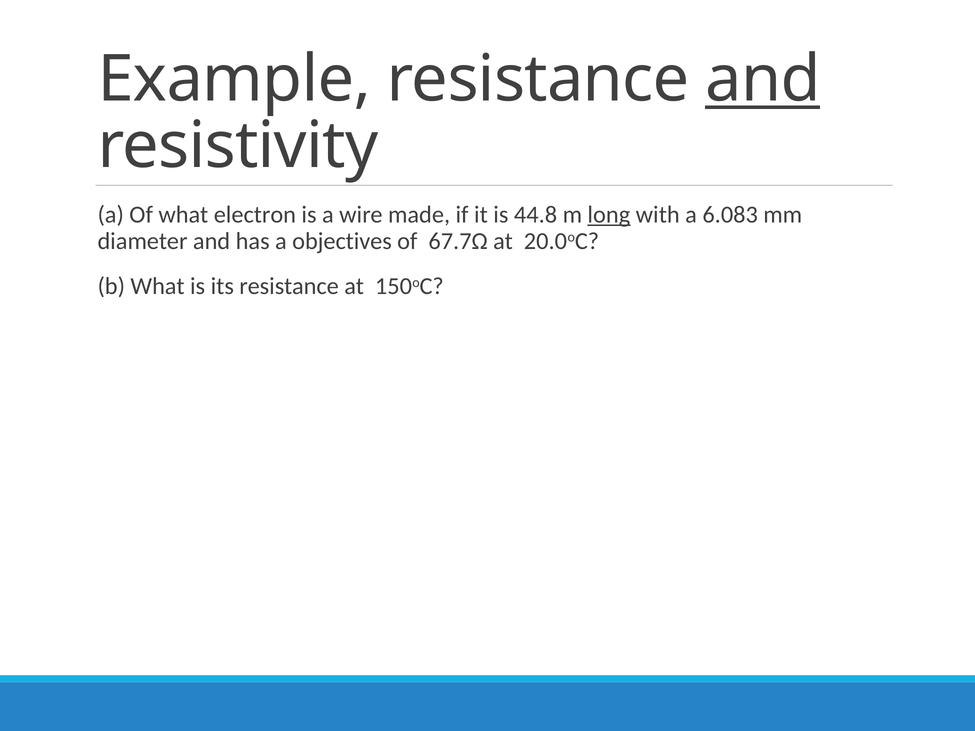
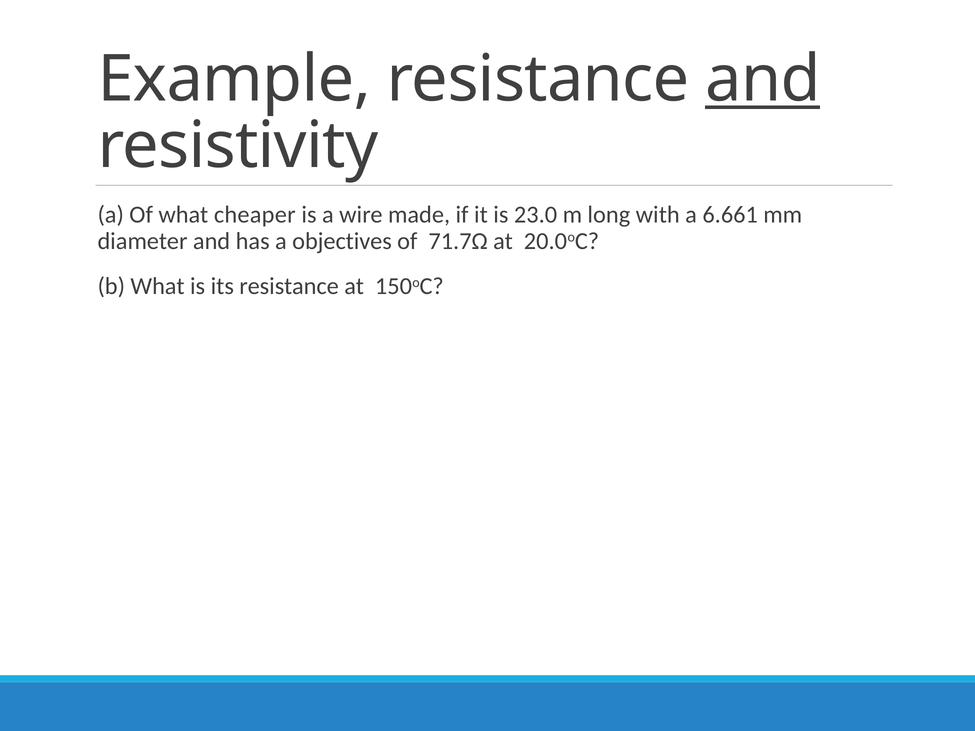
electron: electron -> cheaper
44.8: 44.8 -> 23.0
long underline: present -> none
6.083: 6.083 -> 6.661
67.7Ω: 67.7Ω -> 71.7Ω
